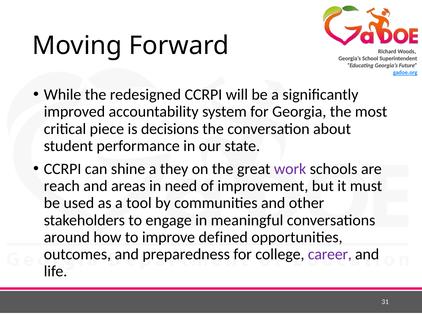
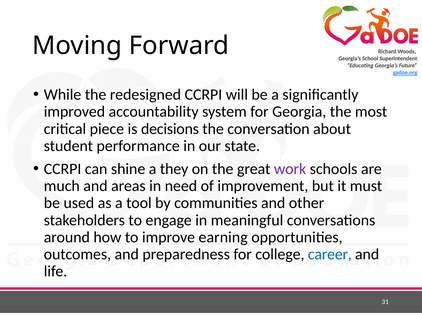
reach: reach -> much
defined: defined -> earning
career colour: purple -> blue
